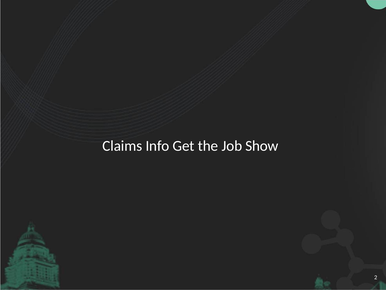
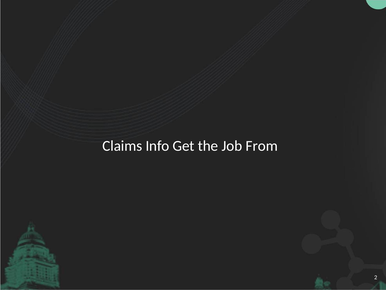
Show: Show -> From
